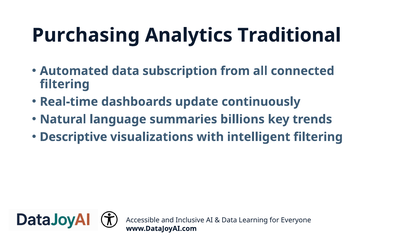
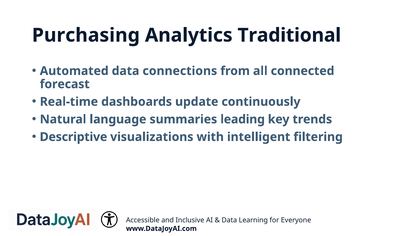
subscription: subscription -> connections
filtering at (65, 84): filtering -> forecast
billions: billions -> leading
